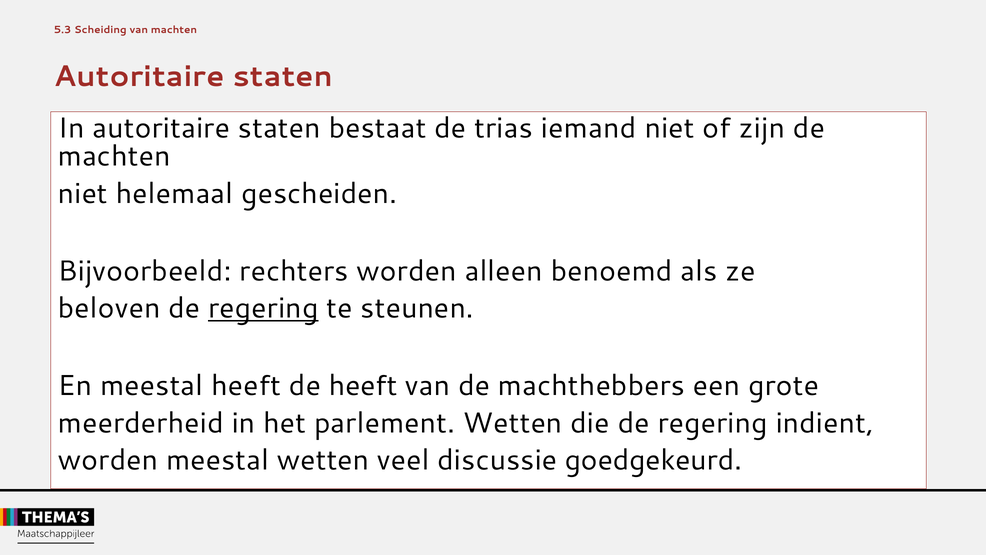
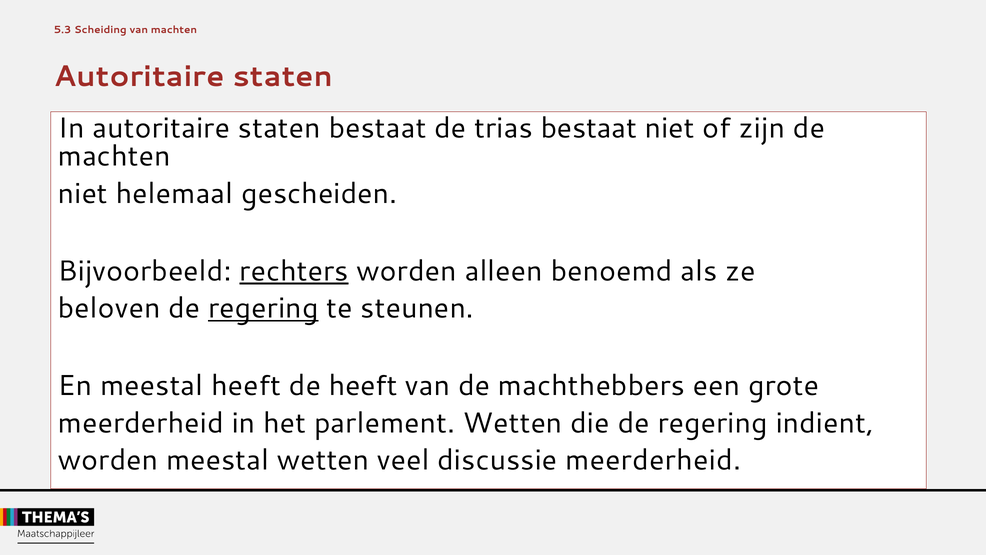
trias iemand: iemand -> bestaat
rechters underline: none -> present
discussie goedgekeurd: goedgekeurd -> meerderheid
